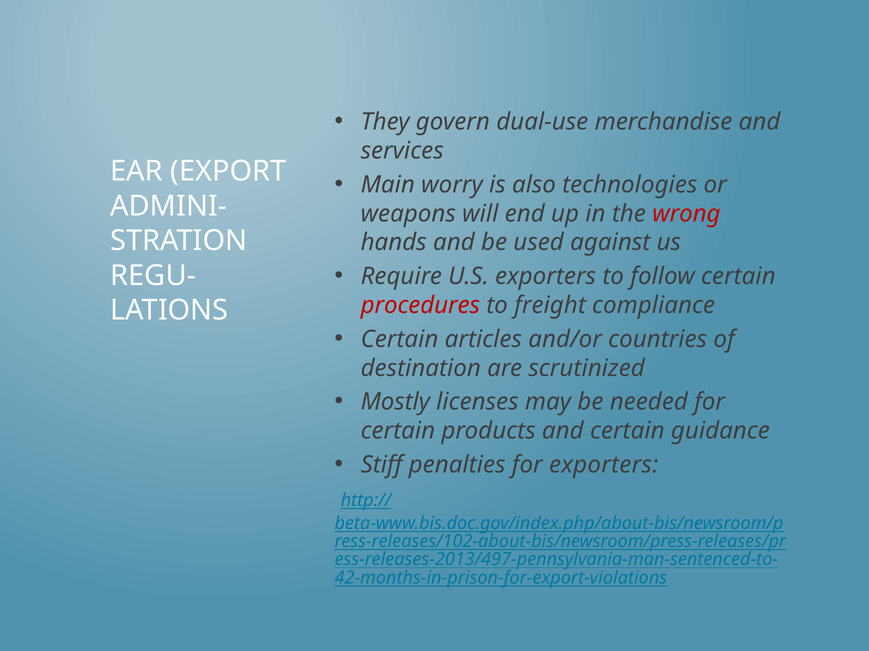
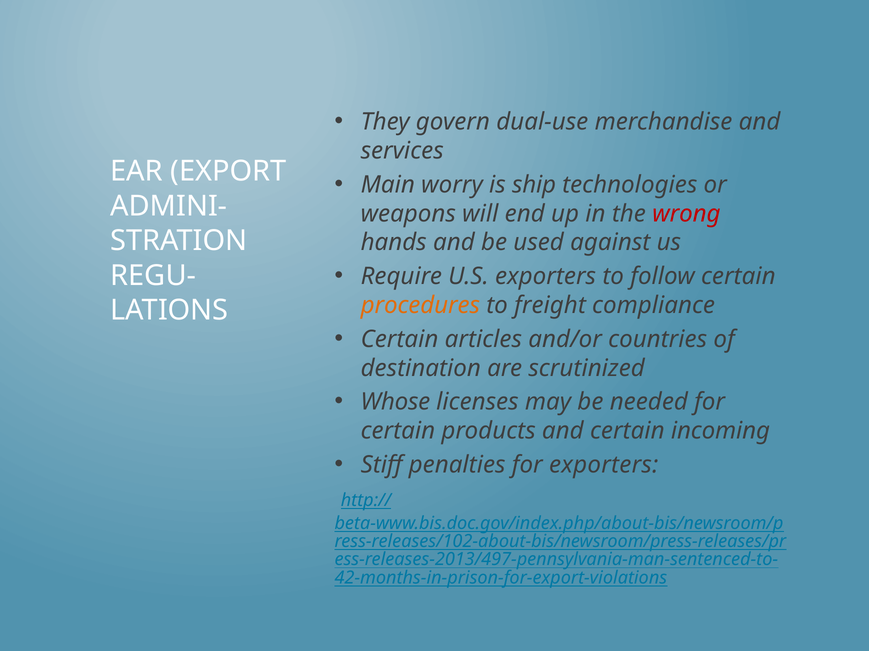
also: also -> ship
procedures colour: red -> orange
Mostly: Mostly -> Whose
guidance: guidance -> incoming
